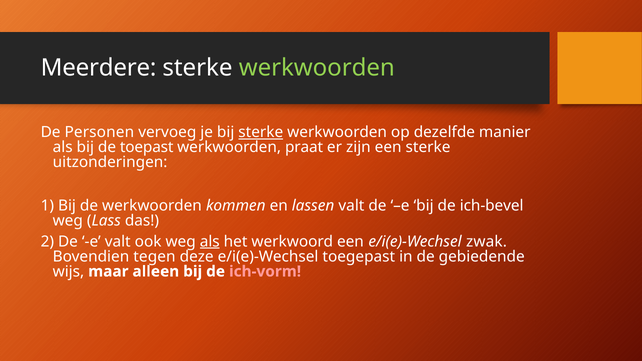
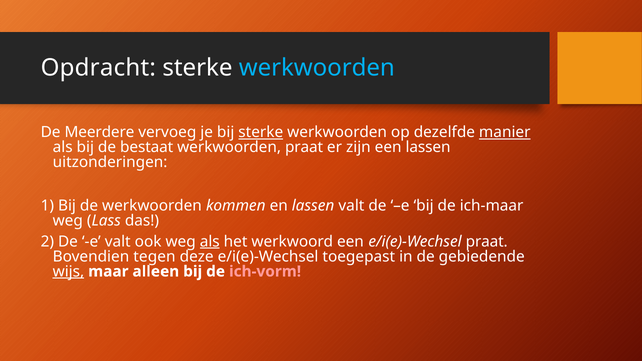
Meerdere: Meerdere -> Opdracht
werkwoorden at (317, 68) colour: light green -> light blue
Personen: Personen -> Meerdere
manier underline: none -> present
toepast: toepast -> bestaat
een sterke: sterke -> lassen
ich-bevel: ich-bevel -> ich-maar
e/i(e)-Wechsel zwak: zwak -> praat
wijs underline: none -> present
